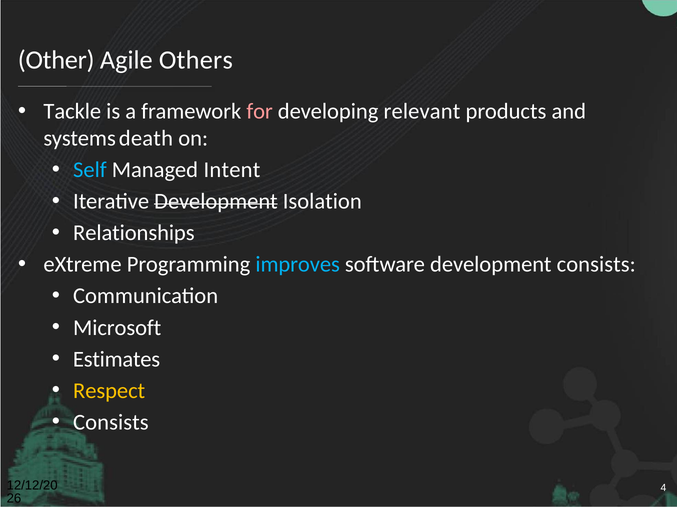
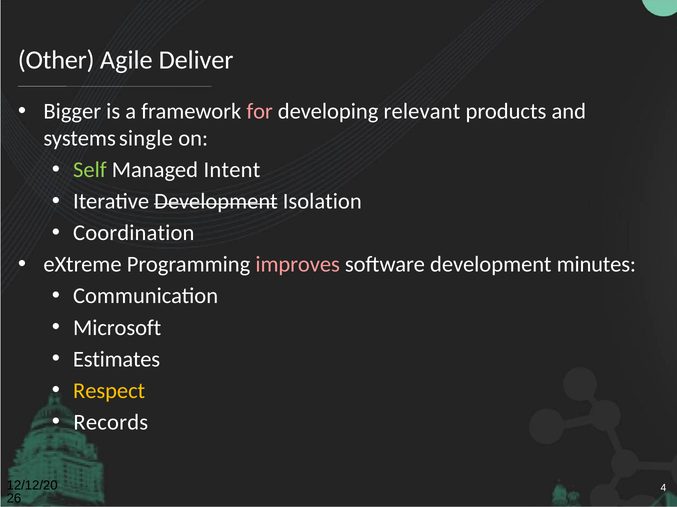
Others: Others -> Deliver
Tackle: Tackle -> Bigger
death: death -> single
Self colour: light blue -> light green
Relationships: Relationships -> Coordination
improves colour: light blue -> pink
development consists: consists -> minutes
Consists at (111, 423): Consists -> Records
